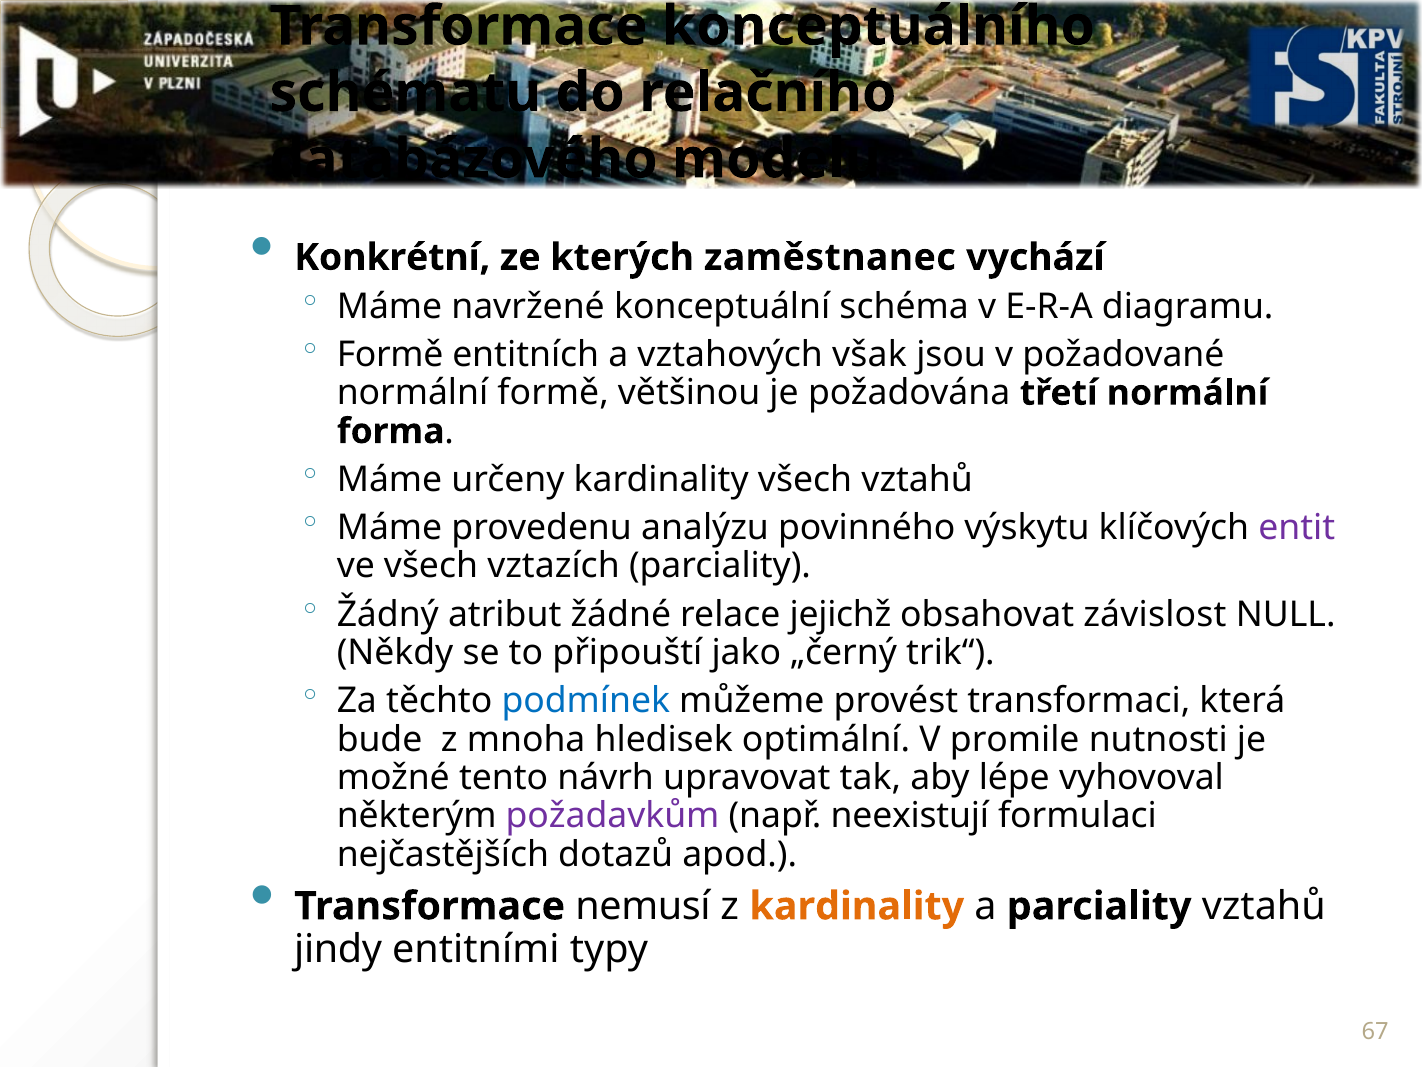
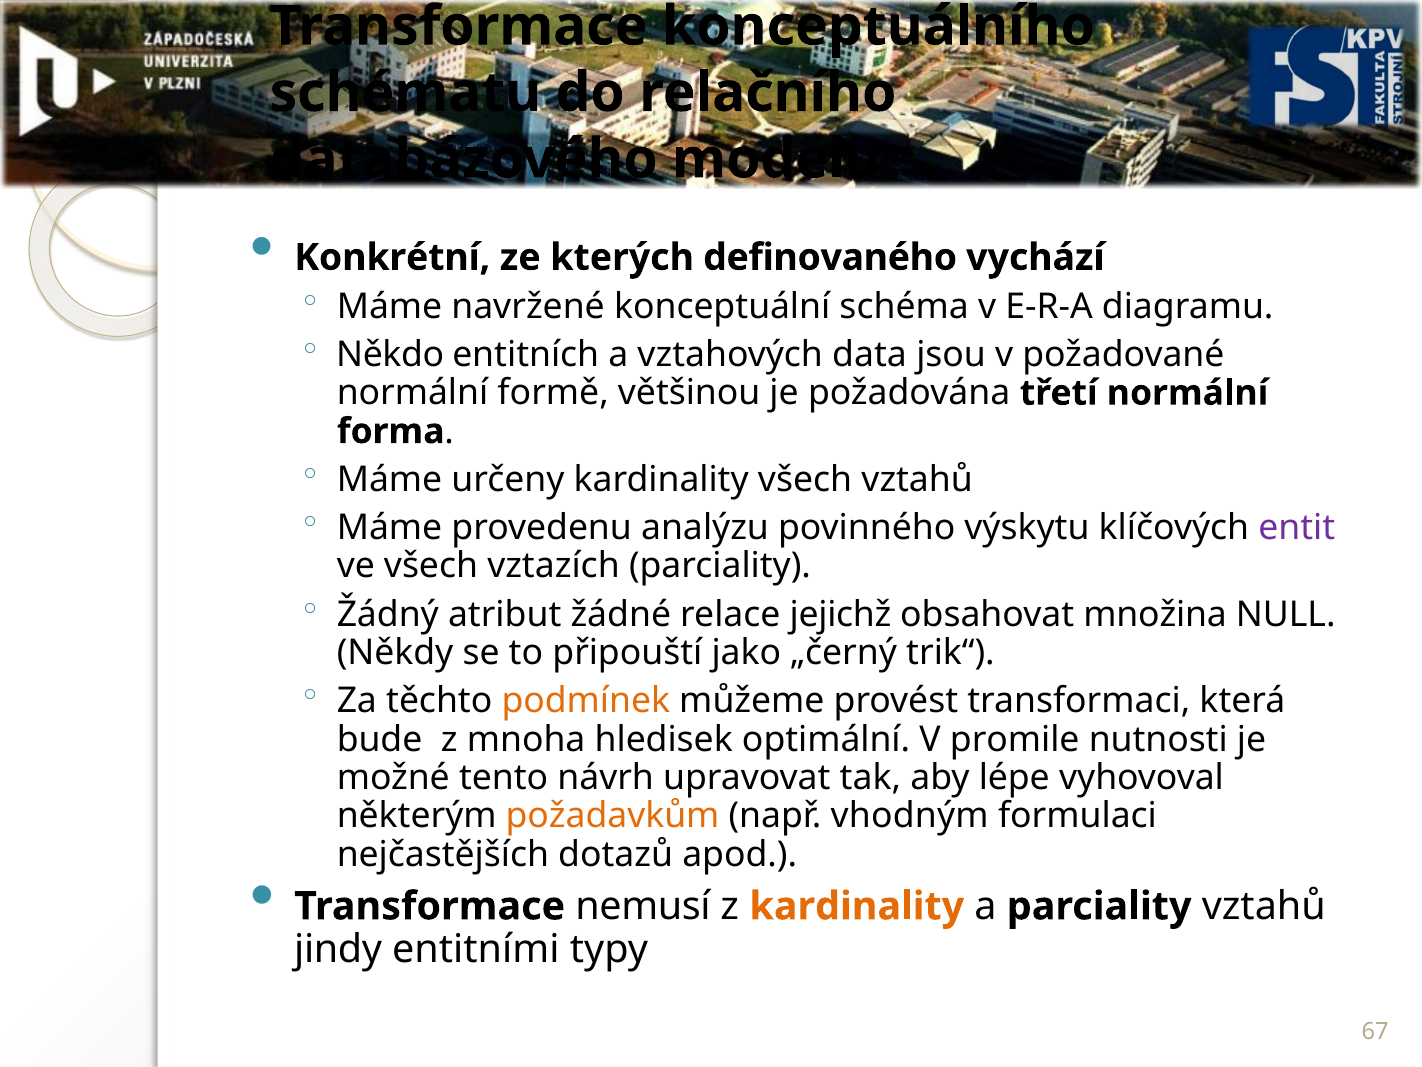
zaměstnanec: zaměstnanec -> definovaného
Formě at (390, 354): Formě -> Někdo
však: však -> data
závislost: závislost -> množina
podmínek colour: blue -> orange
požadavkům colour: purple -> orange
neexistují: neexistují -> vhodným
